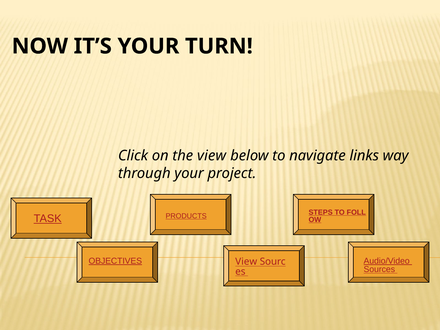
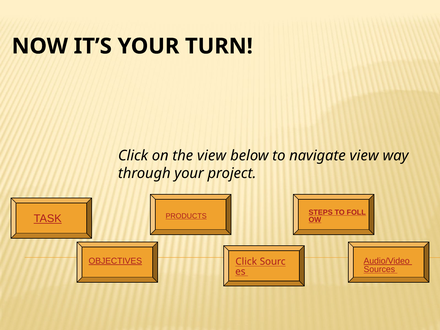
navigate links: links -> view
View at (246, 262): View -> Click
